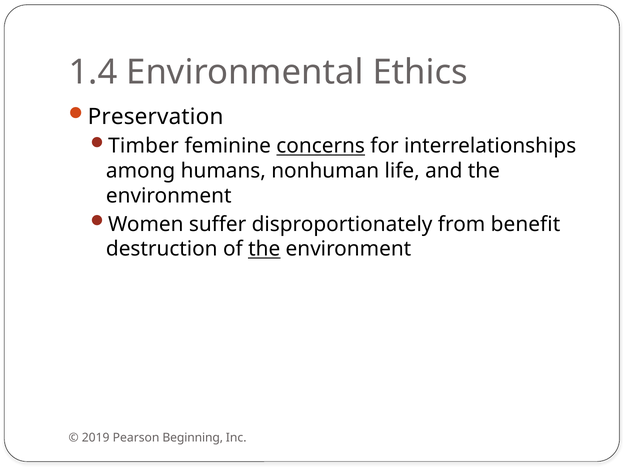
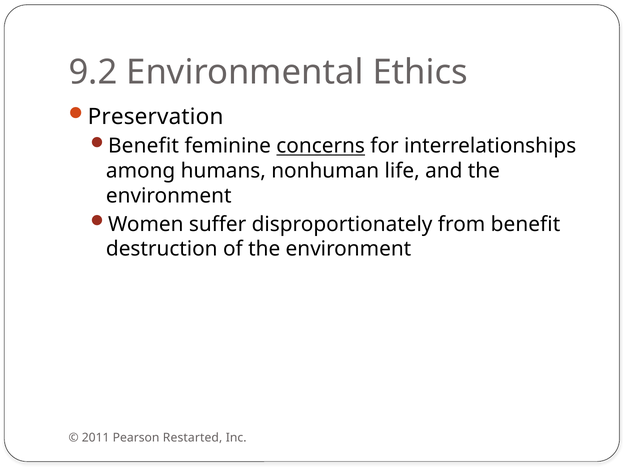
1.4: 1.4 -> 9.2
Timber at (143, 146): Timber -> Benefit
the at (264, 249) underline: present -> none
2019: 2019 -> 2011
Beginning: Beginning -> Restarted
